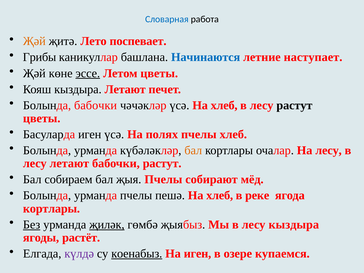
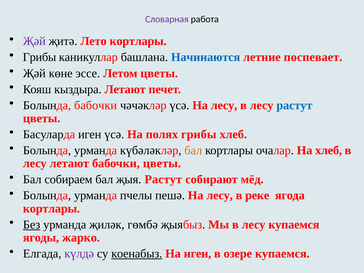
Словарная colour: blue -> purple
Җәй at (34, 41) colour: orange -> purple
Лето поспевает: поспевает -> кортлары
наступает: наступает -> поспевает
эссе underline: present -> none
үсә На хлеб: хлеб -> лесу
растут at (294, 105) colour: black -> blue
полях пчелы: пчелы -> грибы
На лесу: лесу -> хлеб
бабочки растут: растут -> цветы
җыя Пчелы: Пчелы -> Растут
пешә На хлеб: хлеб -> лесу
җиләк underline: present -> none
лесу кыздыра: кыздыра -> купаемся
растёт: растёт -> жарко
